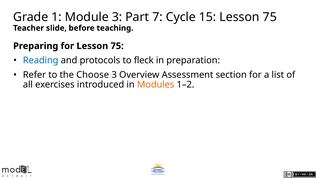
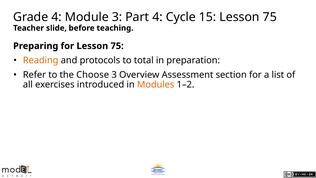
Grade 1: 1 -> 4
Part 7: 7 -> 4
Reading colour: blue -> orange
fleck: fleck -> total
